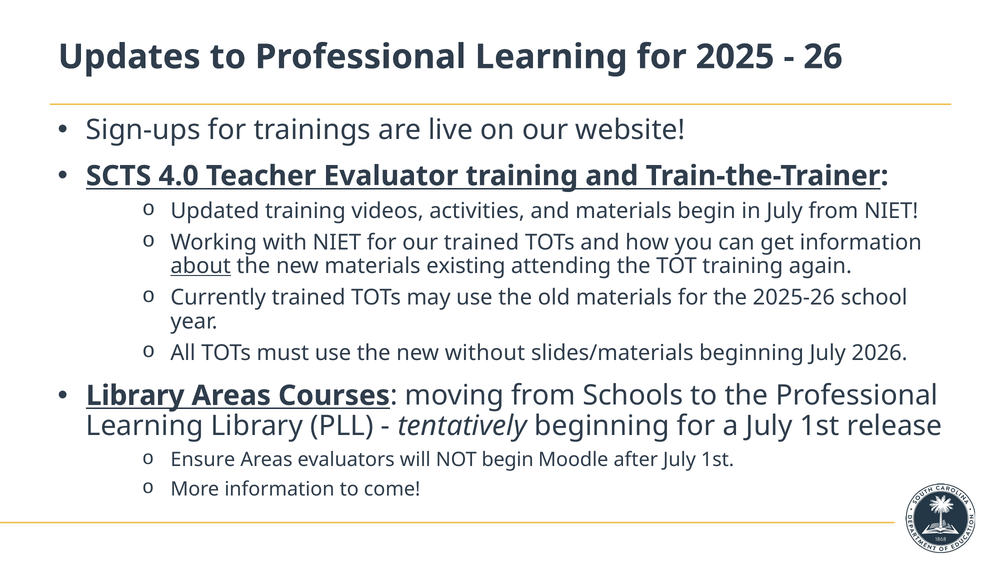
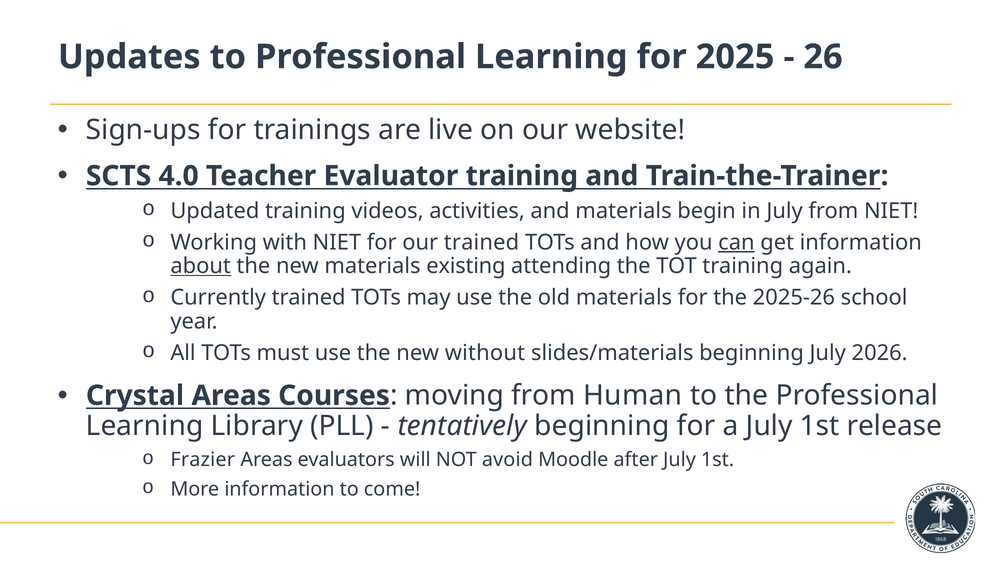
can underline: none -> present
Library at (135, 395): Library -> Crystal
Schools: Schools -> Human
Ensure: Ensure -> Frazier
NOT begin: begin -> avoid
